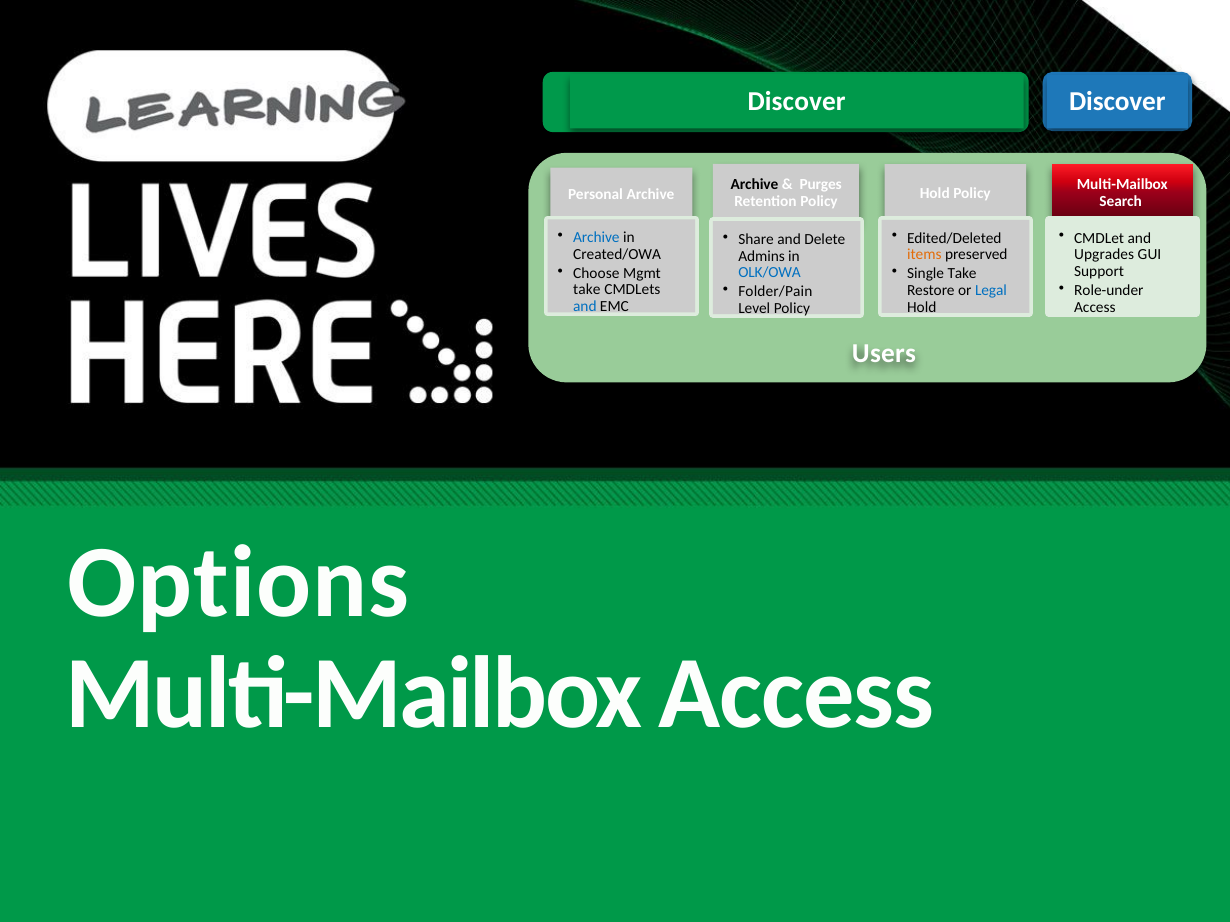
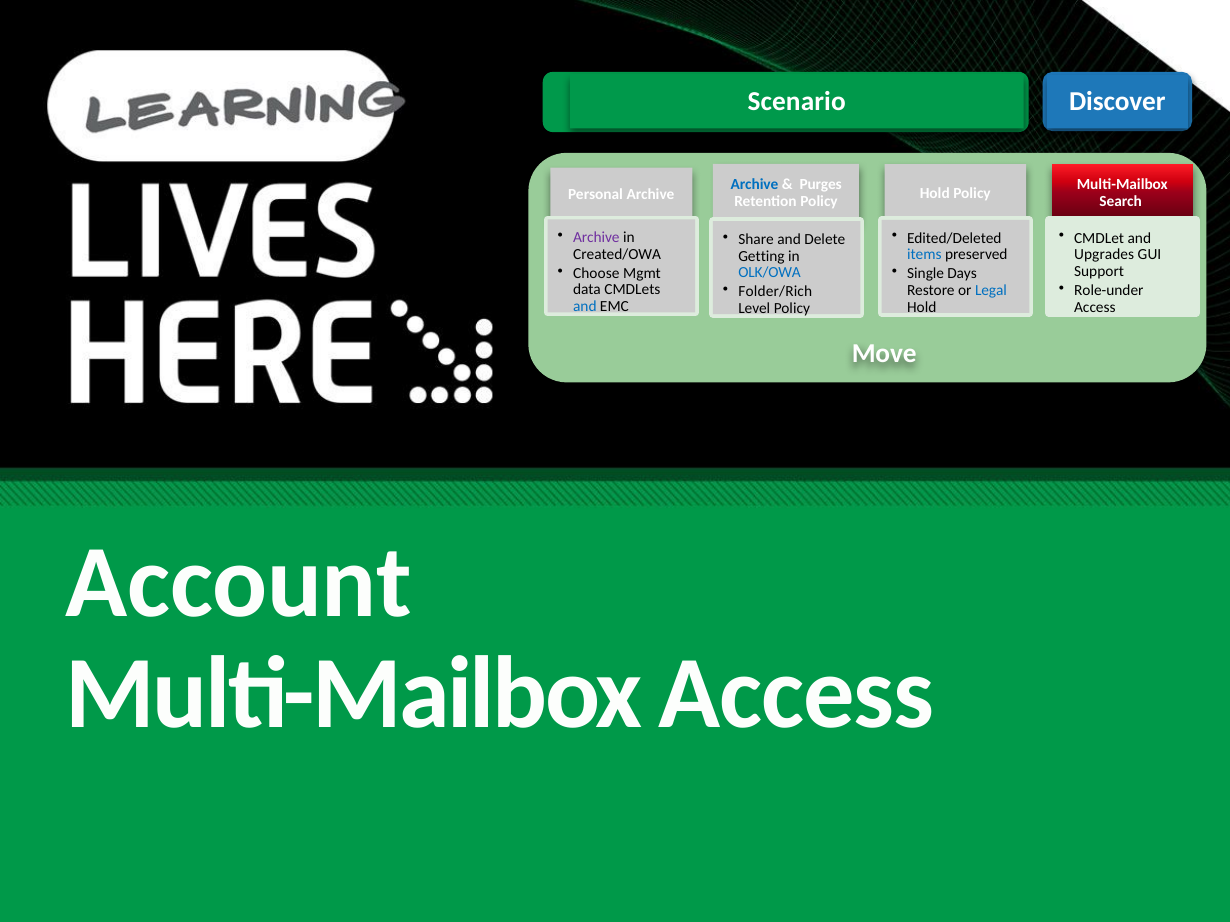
Discover at (797, 101): Discover -> Scenario
Archive at (755, 185) colour: black -> blue
Archive at (596, 238) colour: blue -> purple
items colour: orange -> blue
Admins: Admins -> Getting
Single Take: Take -> Days
take at (587, 290): take -> data
Folder/Pain: Folder/Pain -> Folder/Rich
Users: Users -> Move
Options: Options -> Account
